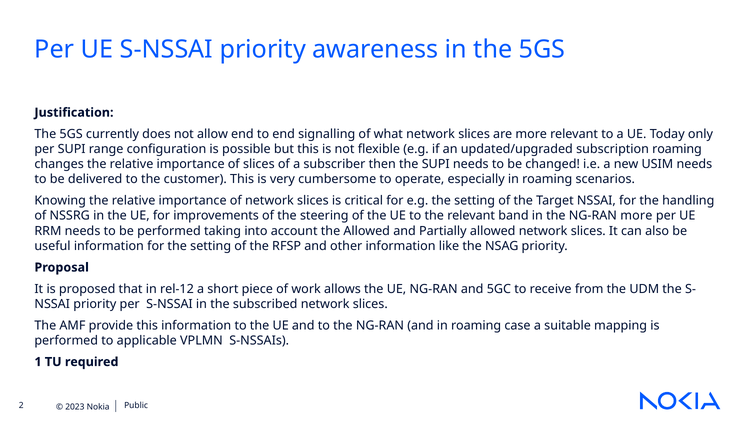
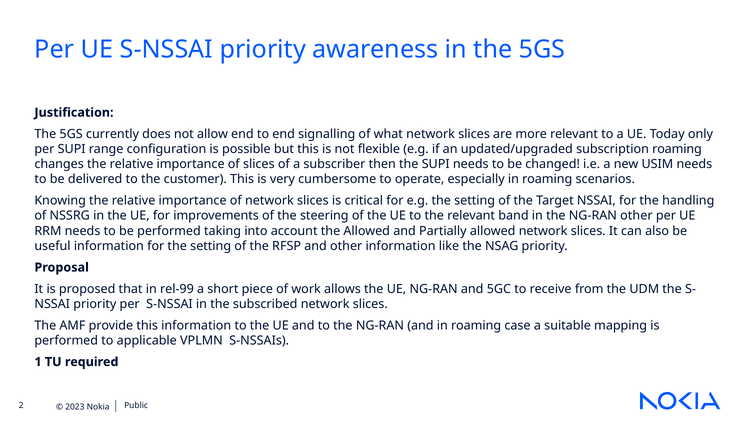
NG-RAN more: more -> other
rel-12: rel-12 -> rel-99
